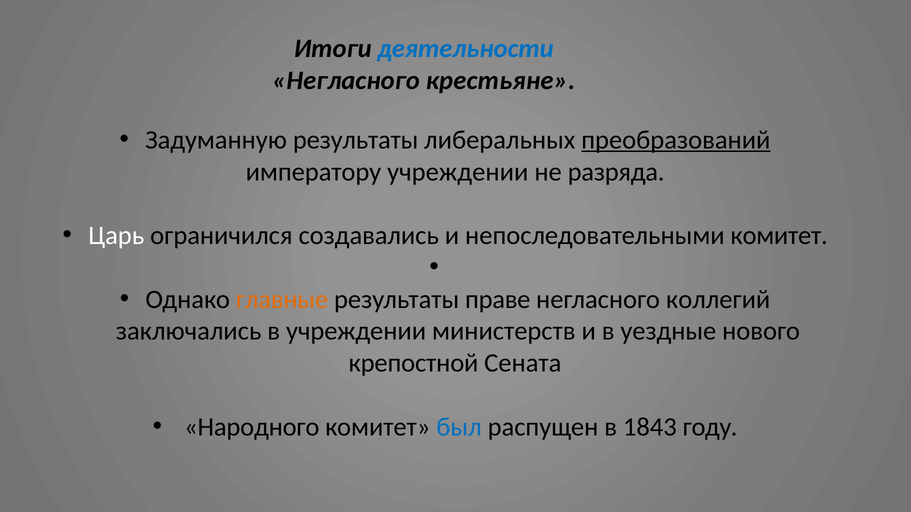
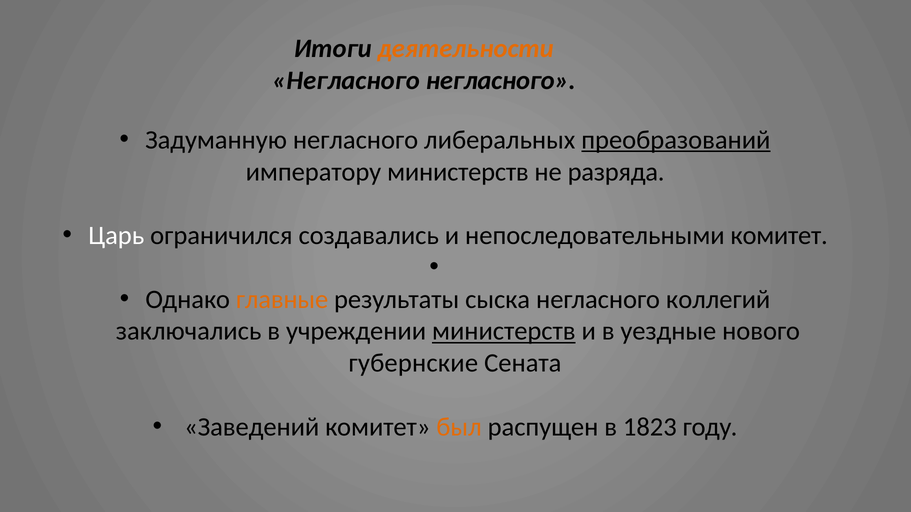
деятельности colour: blue -> orange
Негласного крестьяне: крестьяне -> негласного
Задуманную результаты: результаты -> негласного
императору учреждении: учреждении -> министерств
праве: праве -> сыска
министерств at (504, 332) underline: none -> present
крепостной: крепостной -> губернские
Народного: Народного -> Заведений
был colour: blue -> orange
1843: 1843 -> 1823
